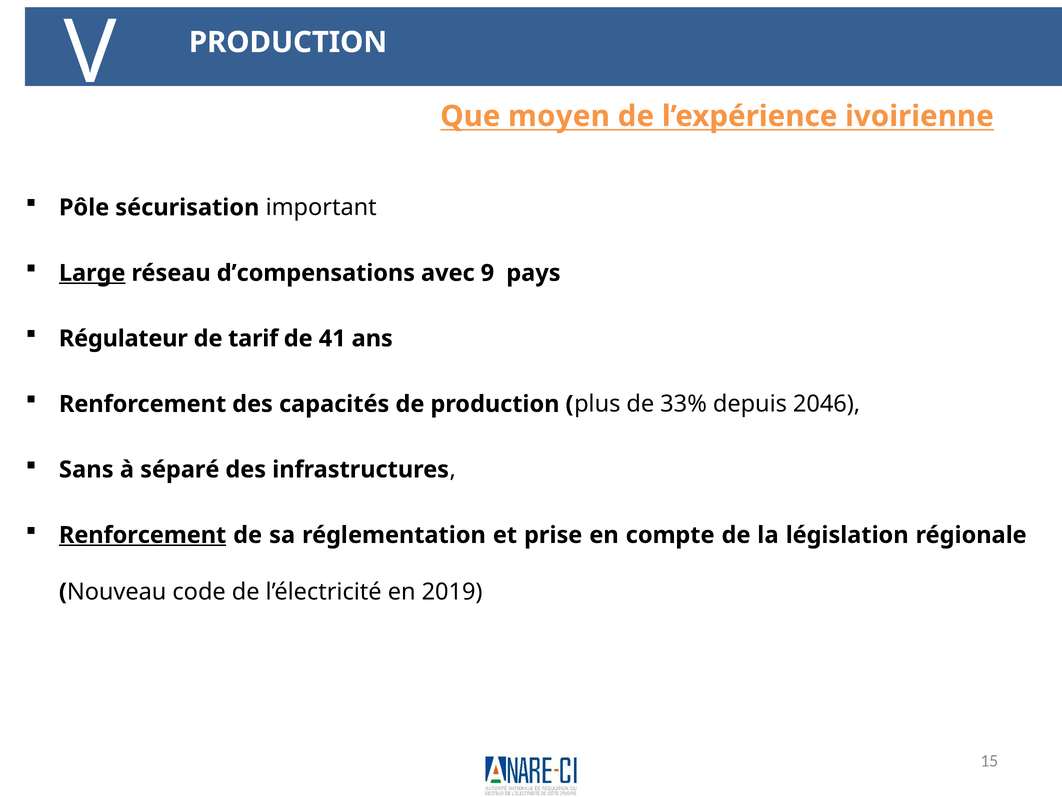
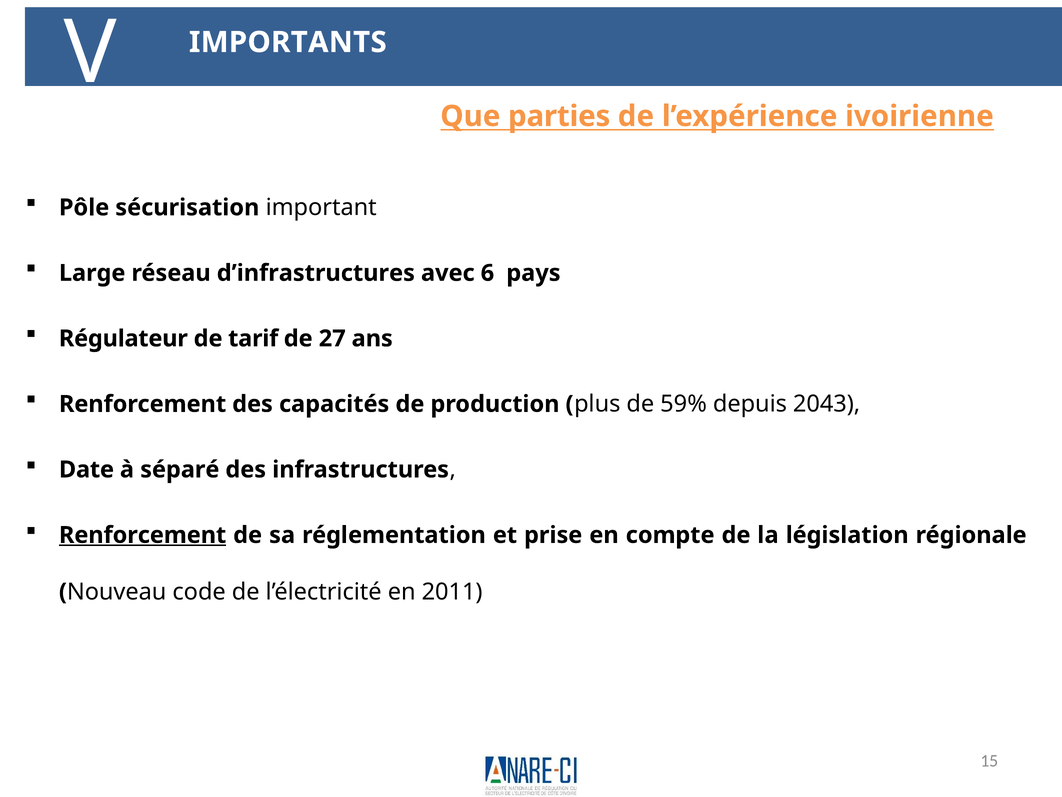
V PRODUCTION: PRODUCTION -> IMPORTANTS
moyen: moyen -> parties
Large underline: present -> none
d’compensations: d’compensations -> d’infrastructures
9: 9 -> 6
41: 41 -> 27
33%: 33% -> 59%
2046: 2046 -> 2043
Sans: Sans -> Date
2019: 2019 -> 2011
